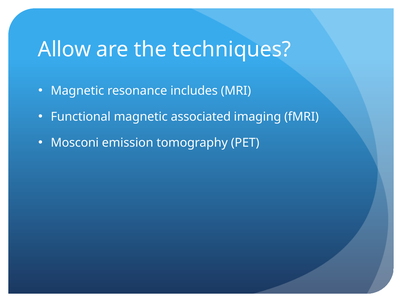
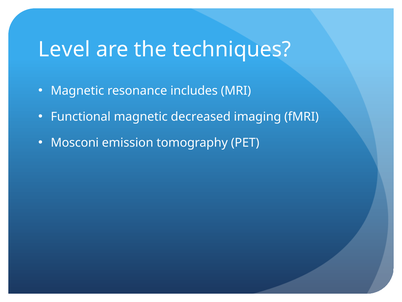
Allow: Allow -> Level
associated: associated -> decreased
